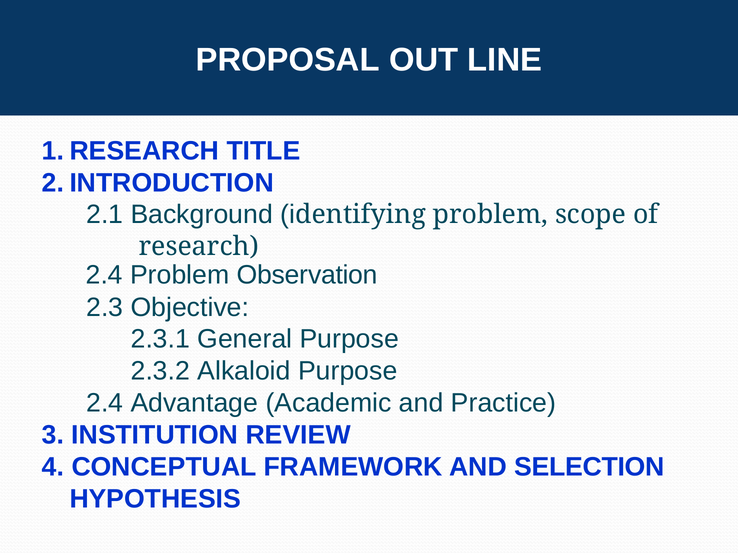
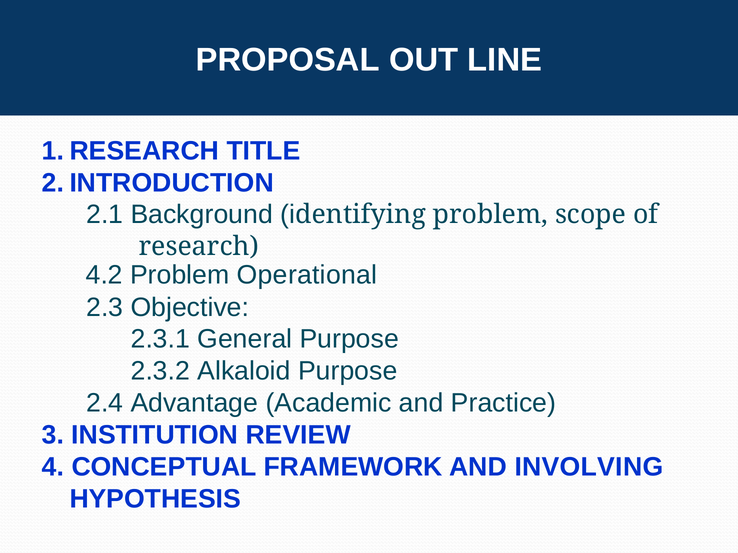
2.4 at (104, 275): 2.4 -> 4.2
Observation: Observation -> Operational
SELECTION: SELECTION -> INVOLVING
